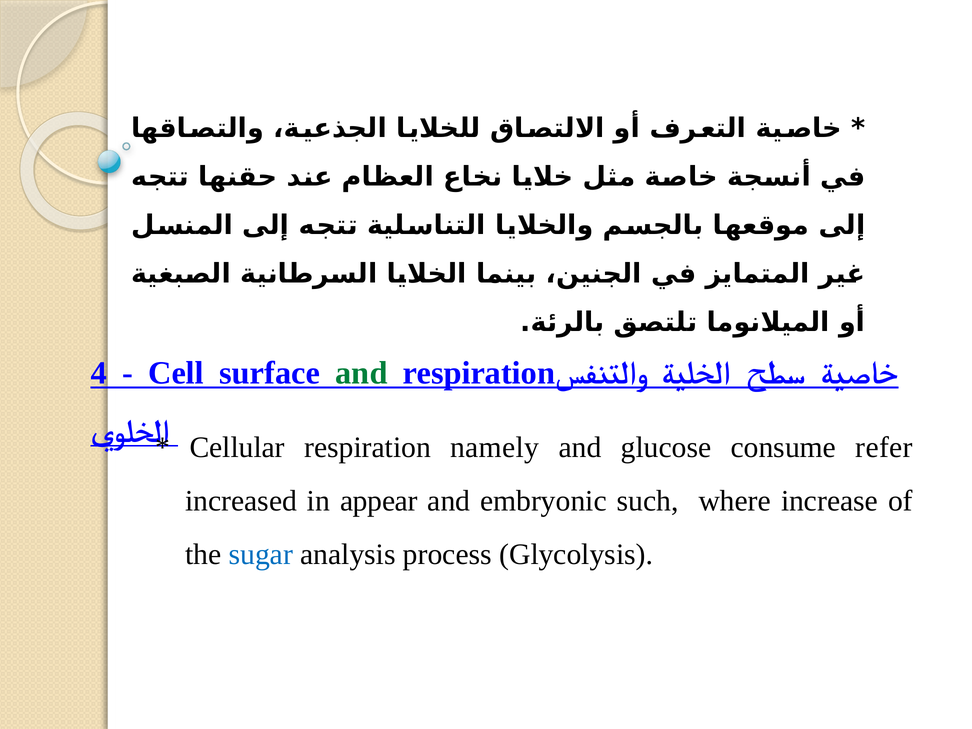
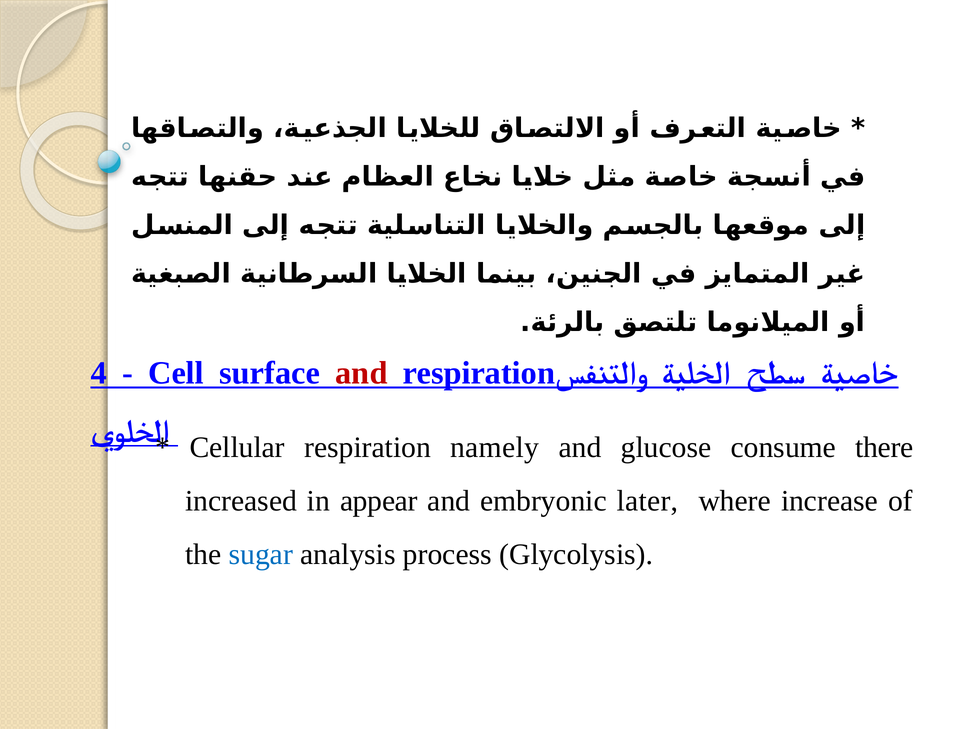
and at (361, 373) colour: green -> red
refer: refer -> there
such: such -> later
